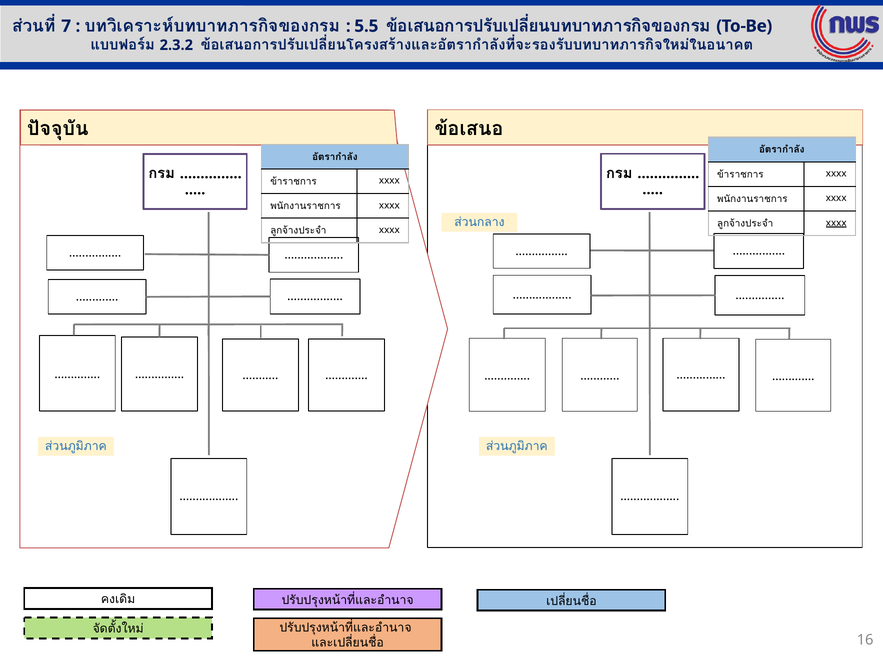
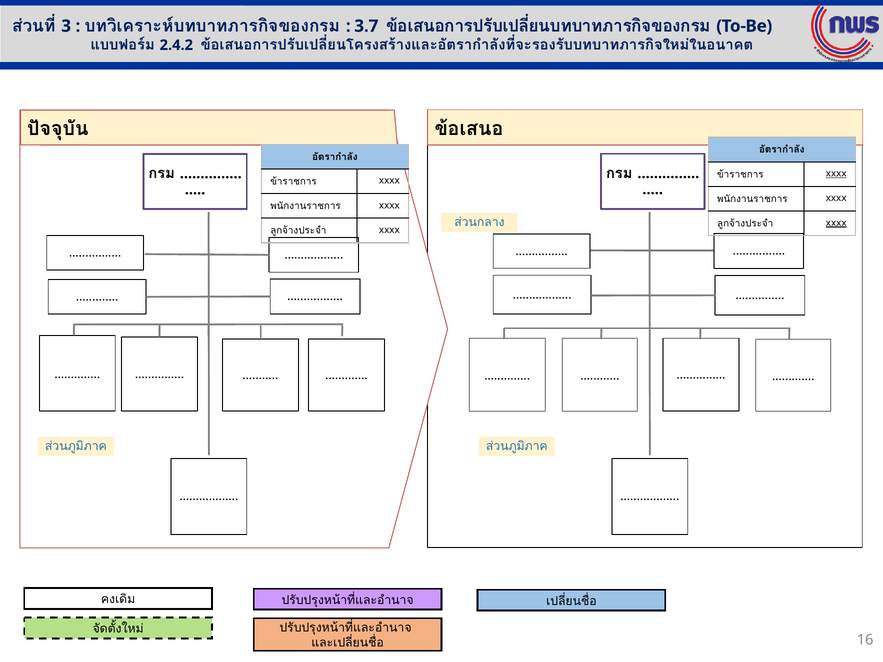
7: 7 -> 3
5.5: 5.5 -> 3.7
2.3.2: 2.3.2 -> 2.4.2
xxxx at (836, 174) underline: none -> present
